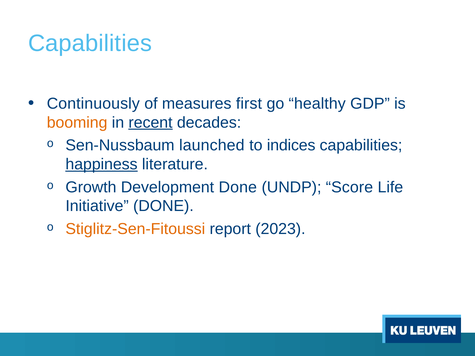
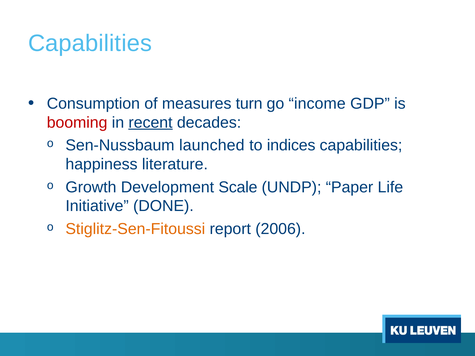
Continuously: Continuously -> Consumption
first: first -> turn
healthy: healthy -> income
booming colour: orange -> red
happiness underline: present -> none
Development Done: Done -> Scale
Score: Score -> Paper
2023: 2023 -> 2006
